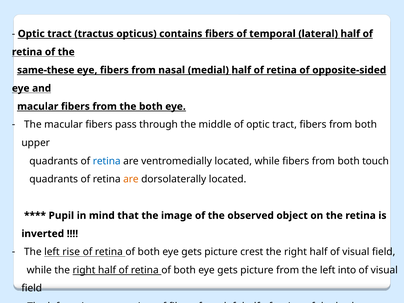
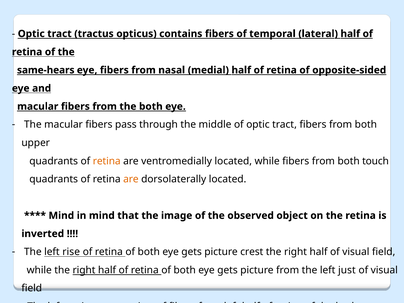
same-these: same-these -> same-hears
retina at (107, 161) colour: blue -> orange
Pupil at (61, 216): Pupil -> Mind
into: into -> just
